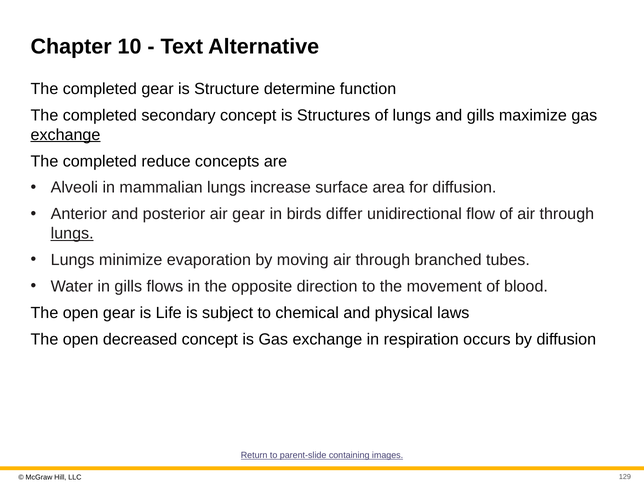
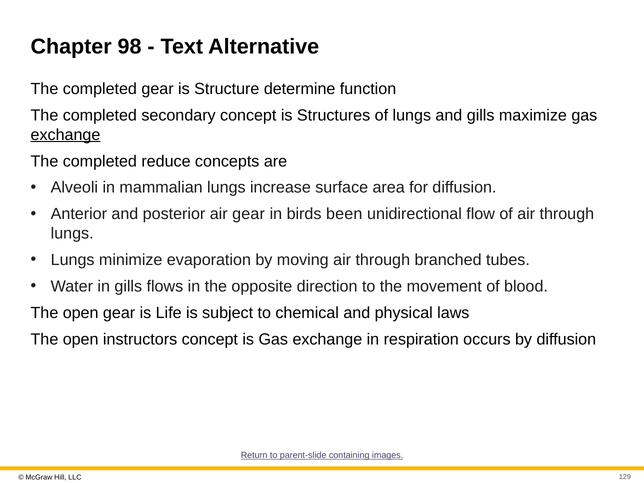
10: 10 -> 98
differ: differ -> been
lungs at (72, 233) underline: present -> none
decreased: decreased -> instructors
